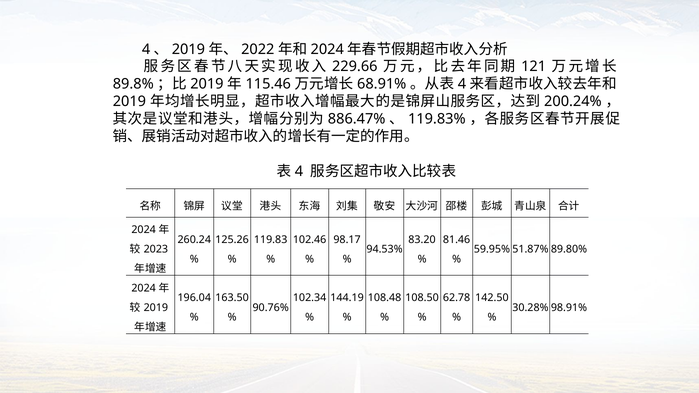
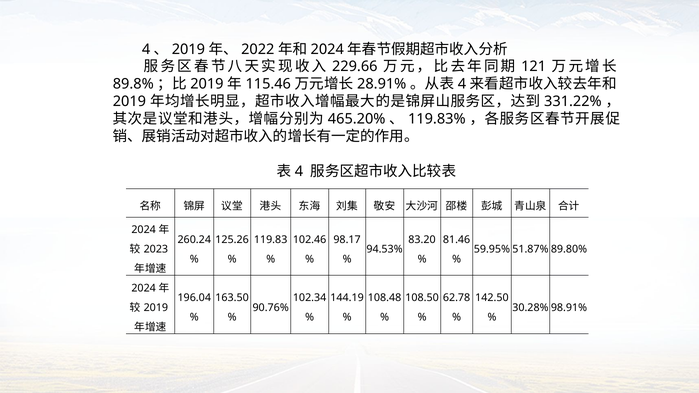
68.91%: 68.91% -> 28.91%
200.24%: 200.24% -> 331.22%
886.47%: 886.47% -> 465.20%
